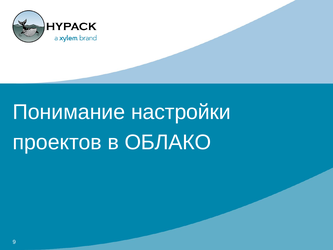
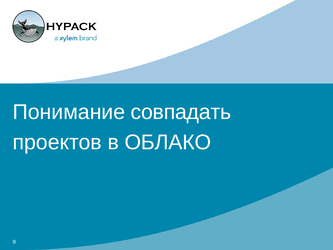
настройки: настройки -> совпадать
